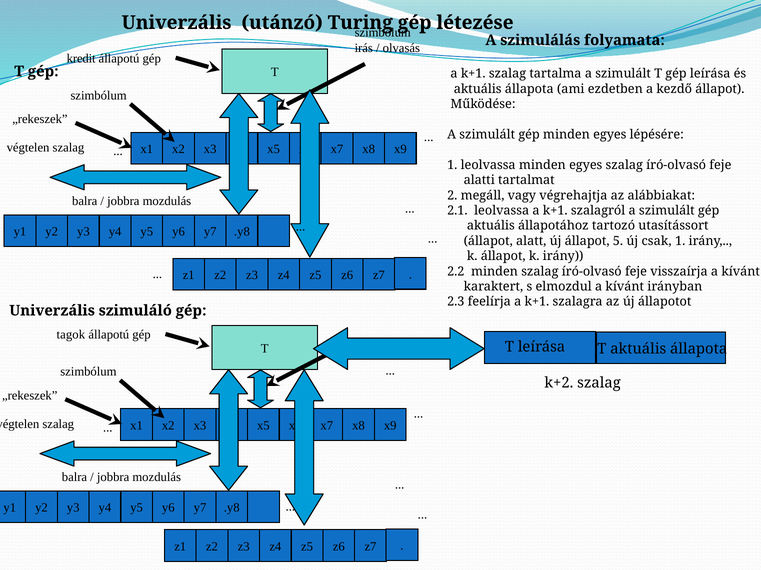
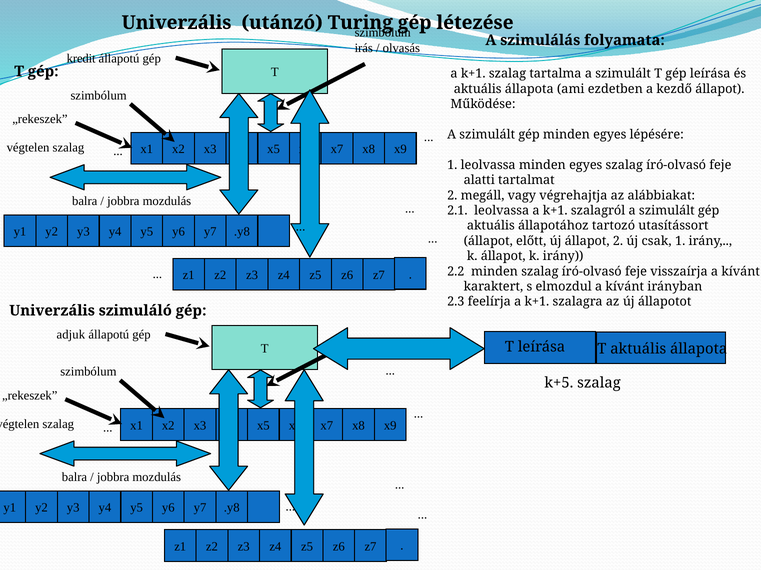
alatt: alatt -> előtt
állapot 5: 5 -> 2
tagok: tagok -> adjuk
k+2: k+2 -> k+5
